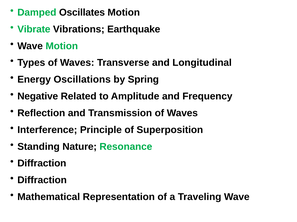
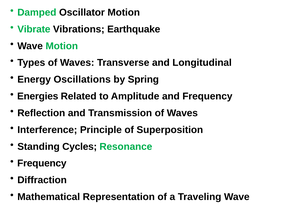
Oscillates: Oscillates -> Oscillator
Negative: Negative -> Energies
Nature: Nature -> Cycles
Diffraction at (42, 164): Diffraction -> Frequency
